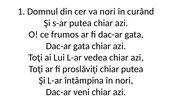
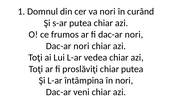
fi dac-ar gata: gata -> nori
gata at (82, 46): gata -> nori
